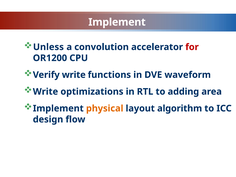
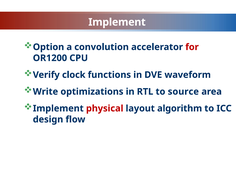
Unless: Unless -> Option
Verify write: write -> clock
adding: adding -> source
physical colour: orange -> red
